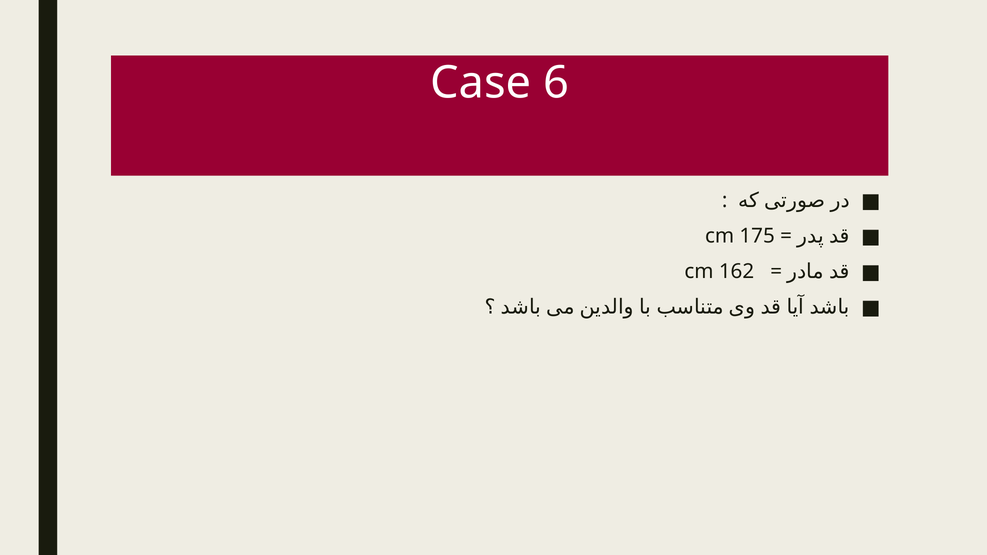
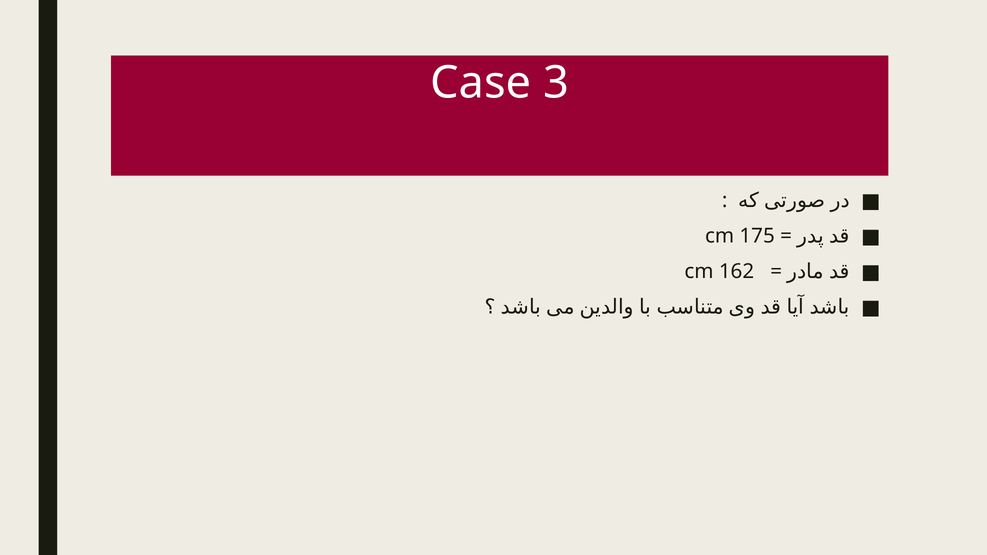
6: 6 -> 3
